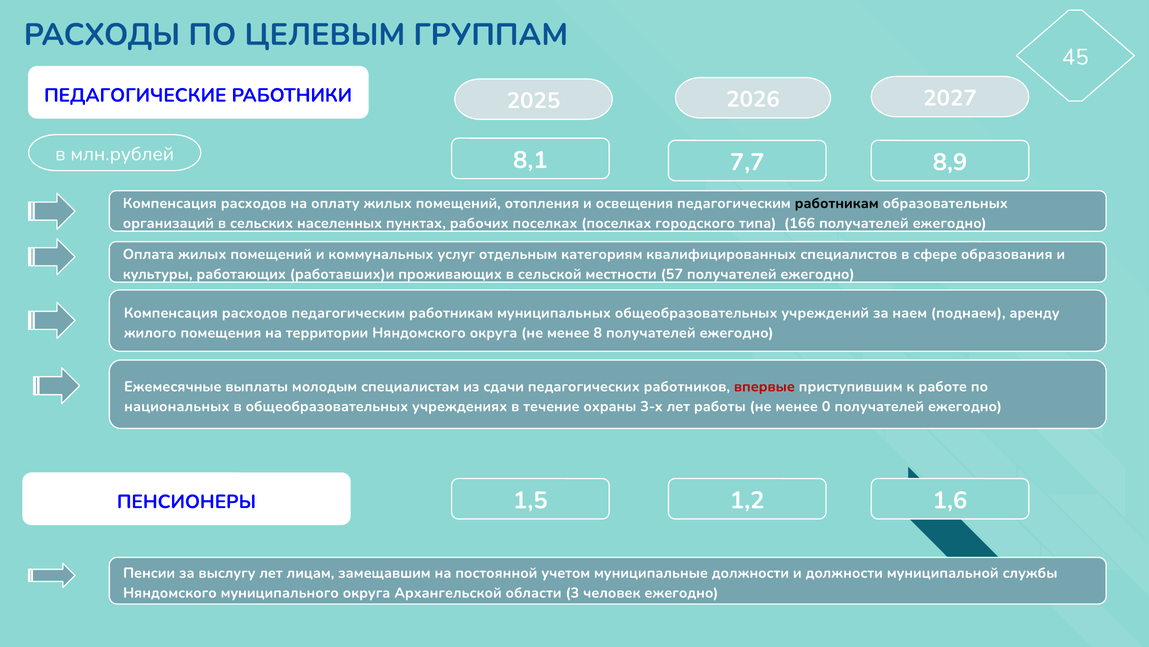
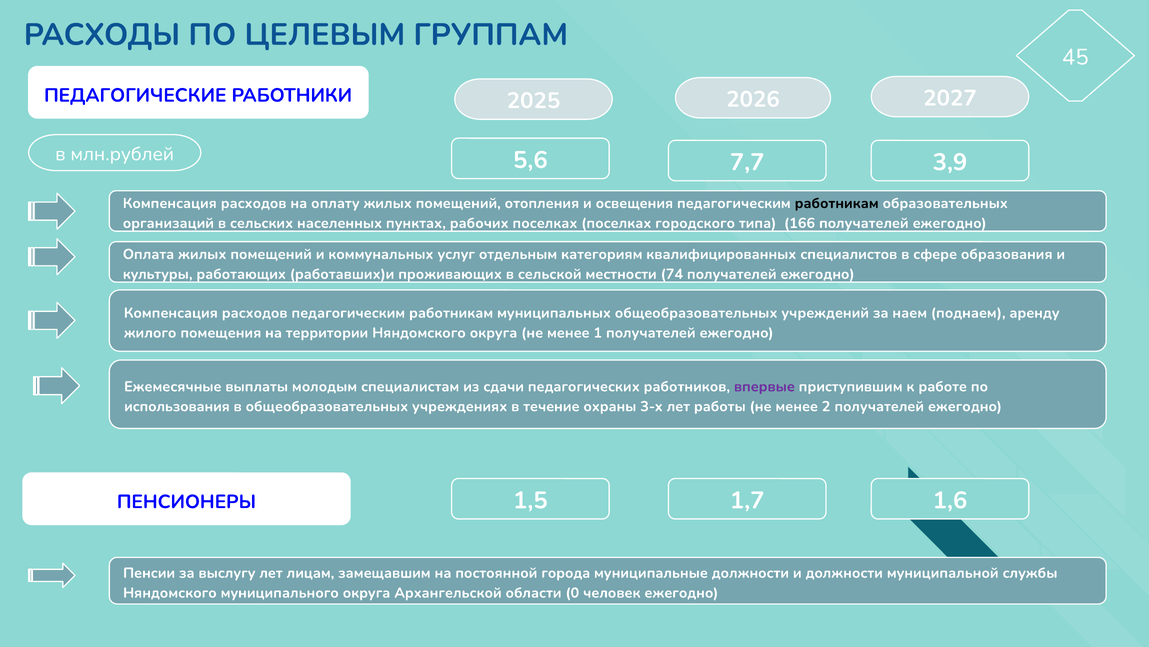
8,1: 8,1 -> 5,6
8,9: 8,9 -> 3,9
57: 57 -> 74
8: 8 -> 1
впервые colour: red -> purple
национальных: национальных -> использования
0: 0 -> 2
1,2: 1,2 -> 1,7
учетом: учетом -> города
3: 3 -> 0
